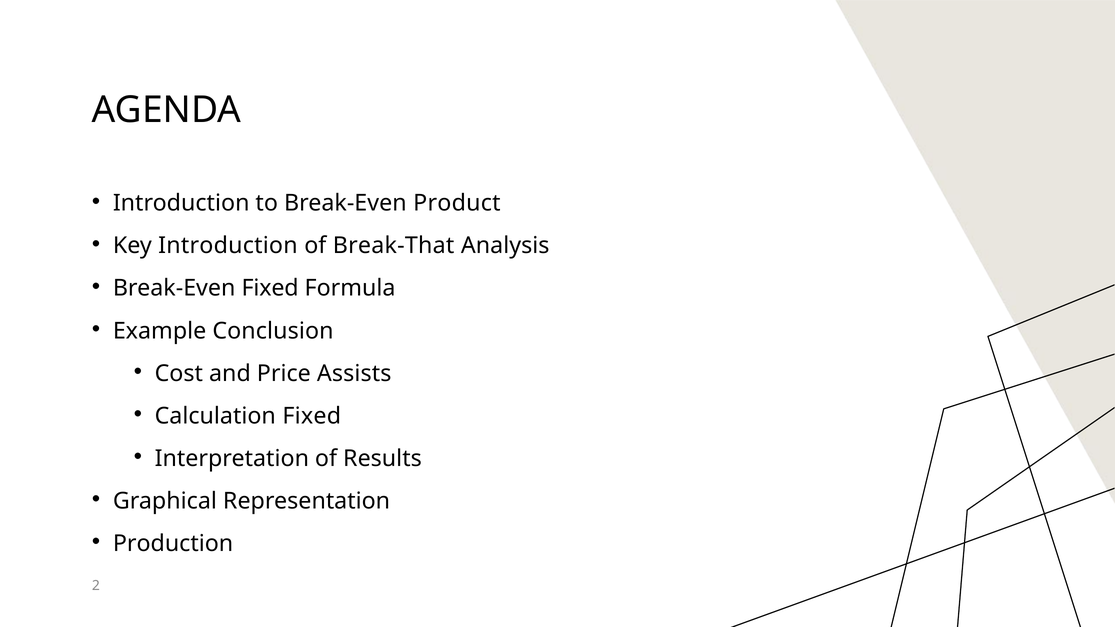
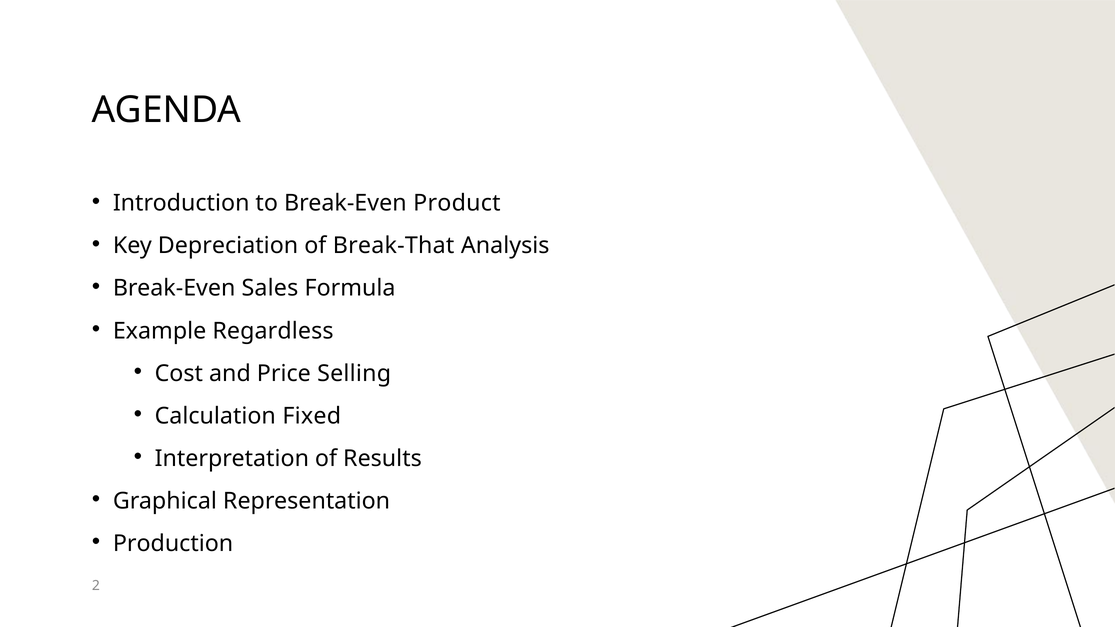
Key Introduction: Introduction -> Depreciation
Break-Even Fixed: Fixed -> Sales
Conclusion: Conclusion -> Regardless
Assists: Assists -> Selling
